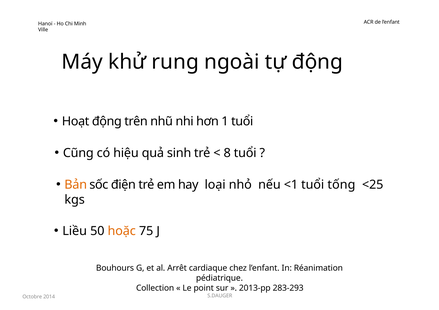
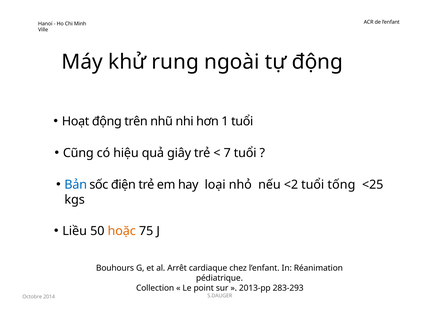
sinh: sinh -> giây
8: 8 -> 7
Bản colour: orange -> blue
<1: <1 -> <2
